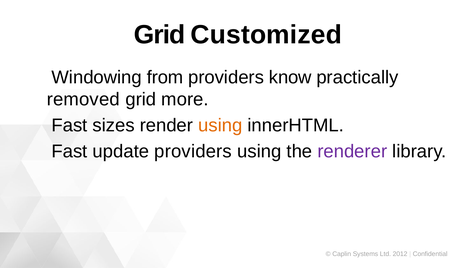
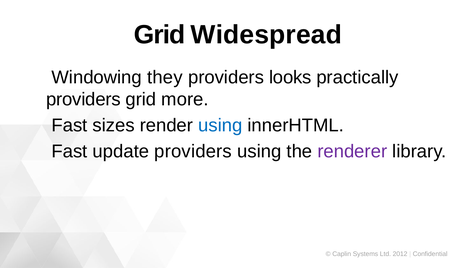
Customized: Customized -> Widespread
from: from -> they
know: know -> looks
removed at (83, 99): removed -> providers
using at (220, 125) colour: orange -> blue
